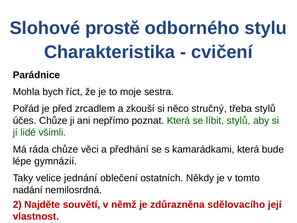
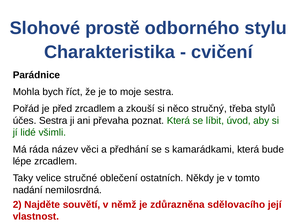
účes Chůze: Chůze -> Sestra
nepřímo: nepřímo -> převaha
líbit stylů: stylů -> úvod
ráda chůze: chůze -> název
lépe gymnázií: gymnázií -> zrcadlem
jednání: jednání -> stručné
